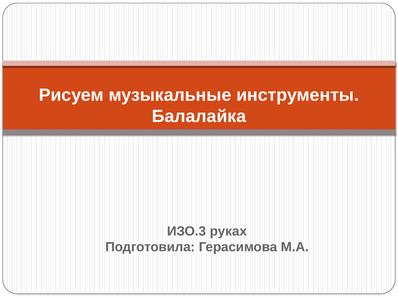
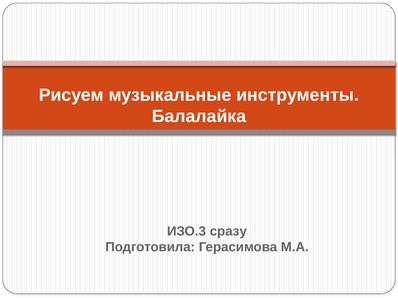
руках: руках -> сразу
